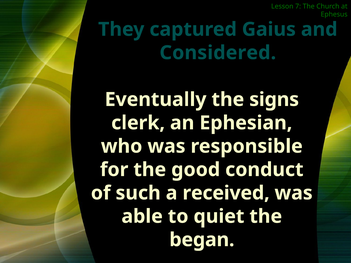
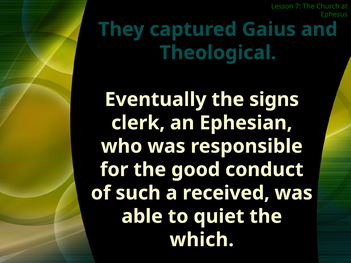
Considered: Considered -> Theological
began: began -> which
